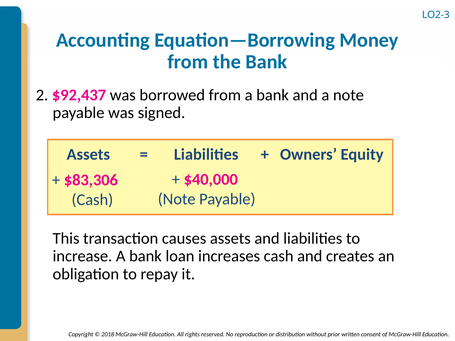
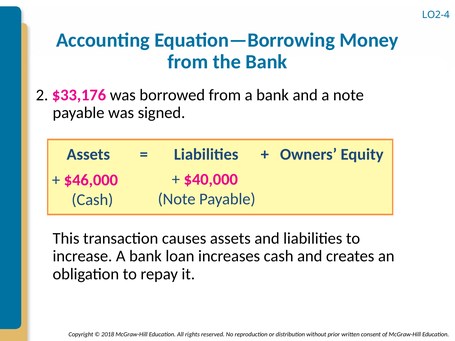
LO2-3: LO2-3 -> LO2-4
$92,437: $92,437 -> $33,176
$83,306: $83,306 -> $46,000
